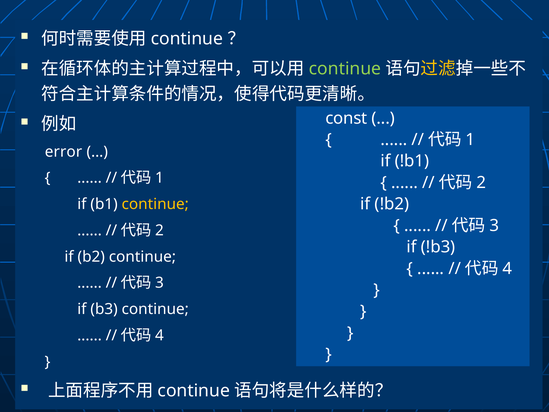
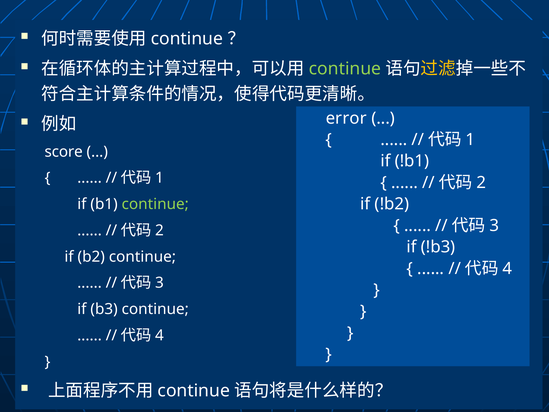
const: const -> error
error: error -> score
continue at (155, 204) colour: yellow -> light green
